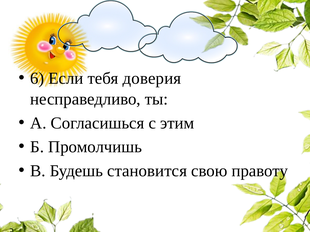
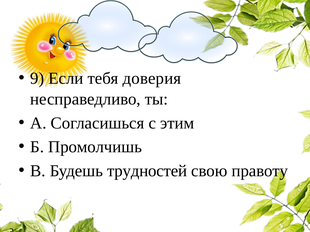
6: 6 -> 9
становится: становится -> трудностей
